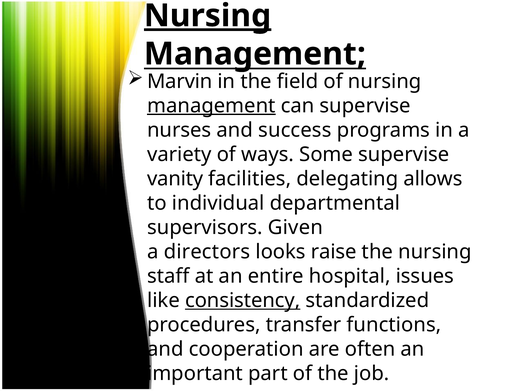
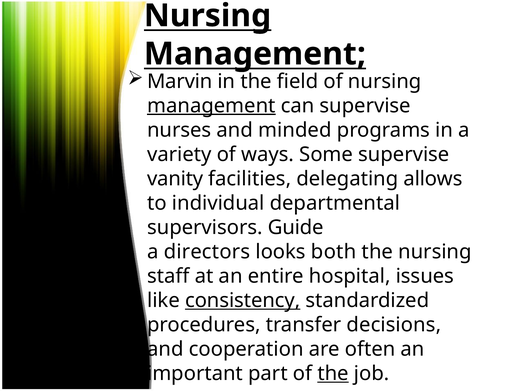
Nursing at (208, 16) underline: present -> none
success: success -> minded
Given: Given -> Guide
raise: raise -> both
functions: functions -> decisions
the at (333, 374) underline: none -> present
